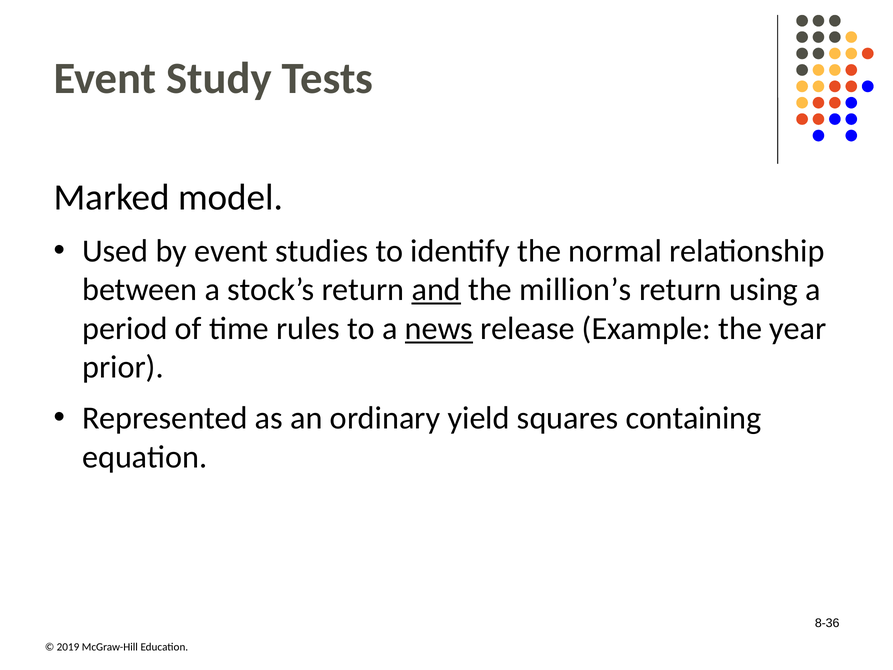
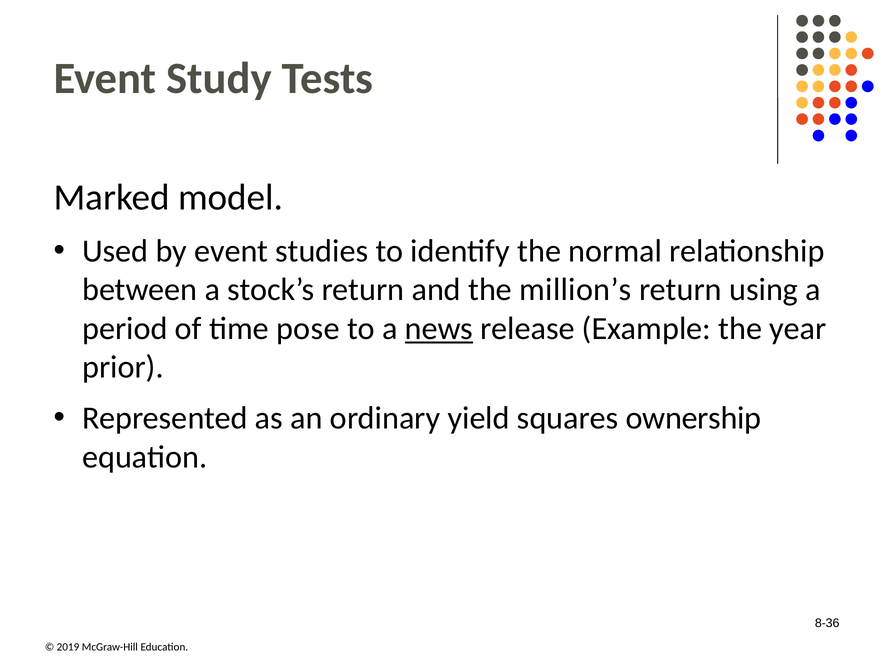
and underline: present -> none
rules: rules -> pose
containing: containing -> ownership
